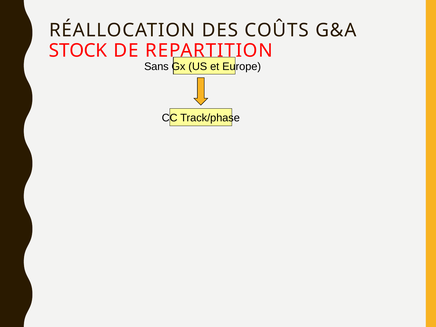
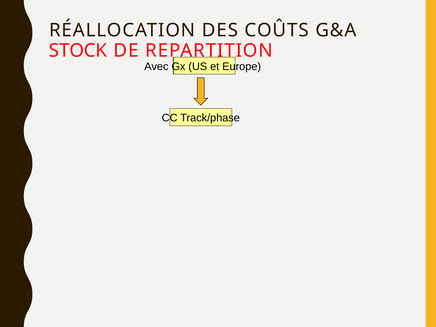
Sans: Sans -> Avec
